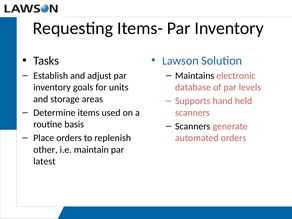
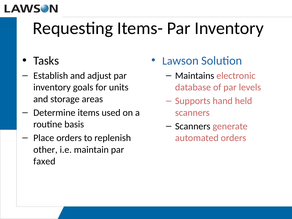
latest: latest -> faxed
